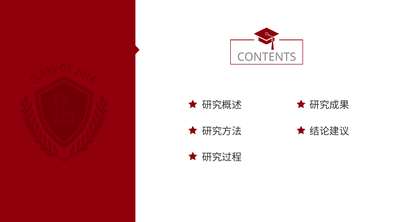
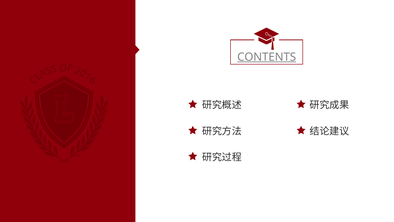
CONTENTS underline: none -> present
